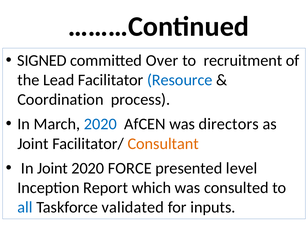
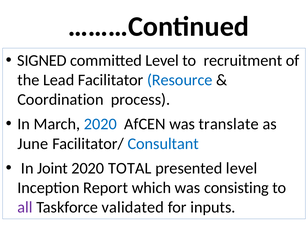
committed Over: Over -> Level
directors: directors -> translate
Joint at (33, 144): Joint -> June
Consultant colour: orange -> blue
FORCE: FORCE -> TOTAL
consulted: consulted -> consisting
all colour: blue -> purple
